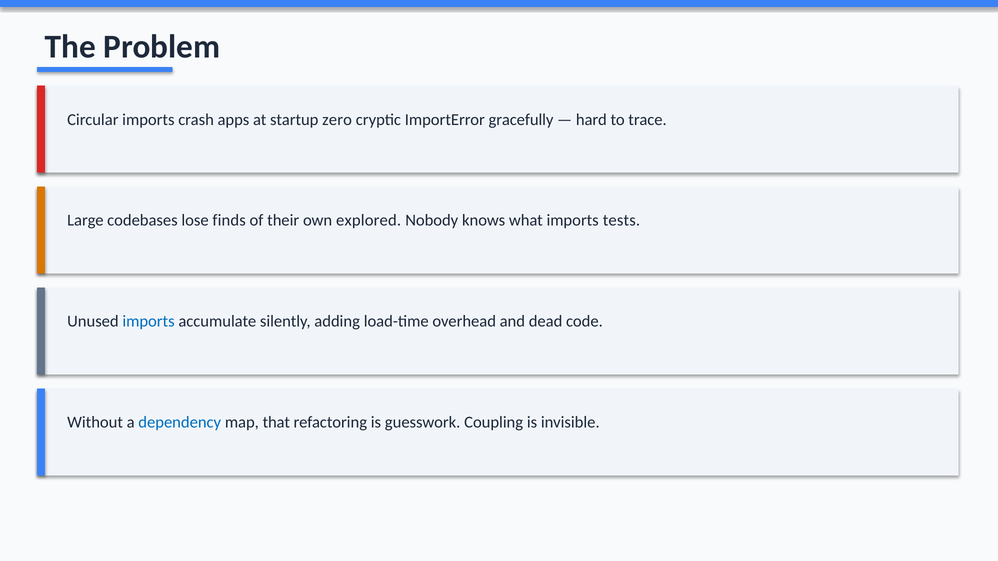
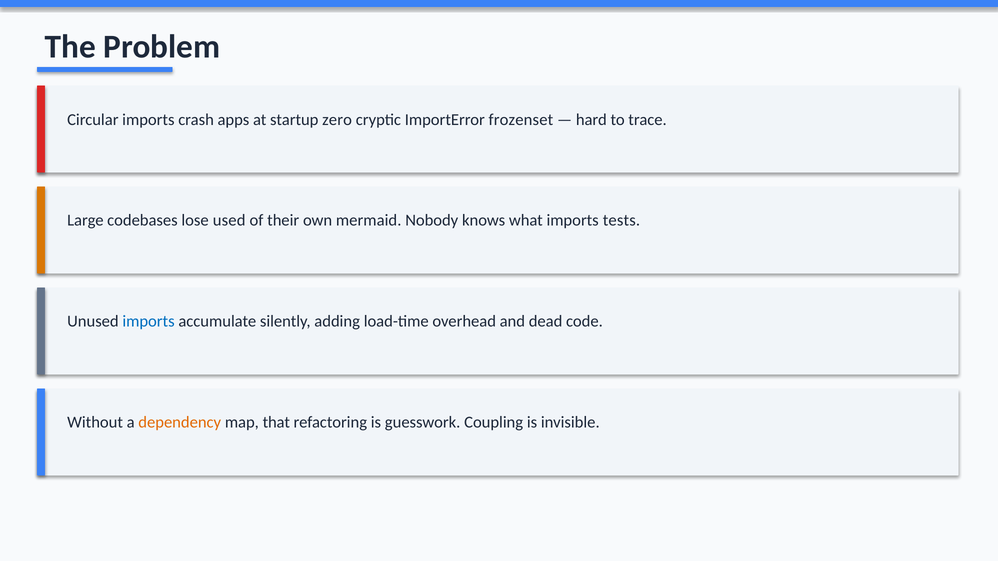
gracefully: gracefully -> frozenset
finds: finds -> used
explored: explored -> mermaid
dependency colour: blue -> orange
